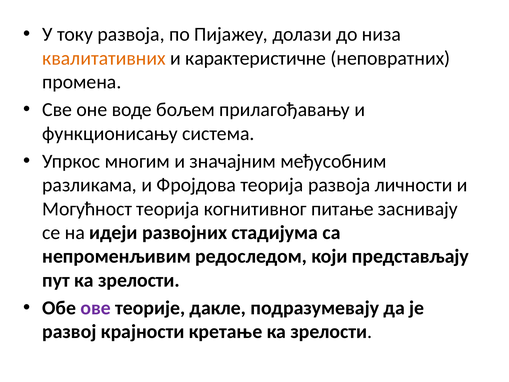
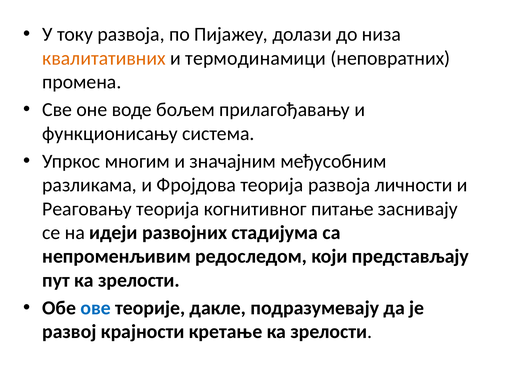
карактеристичне: карактеристичне -> термодинамици
Могућност: Могућност -> Реаговању
ове colour: purple -> blue
